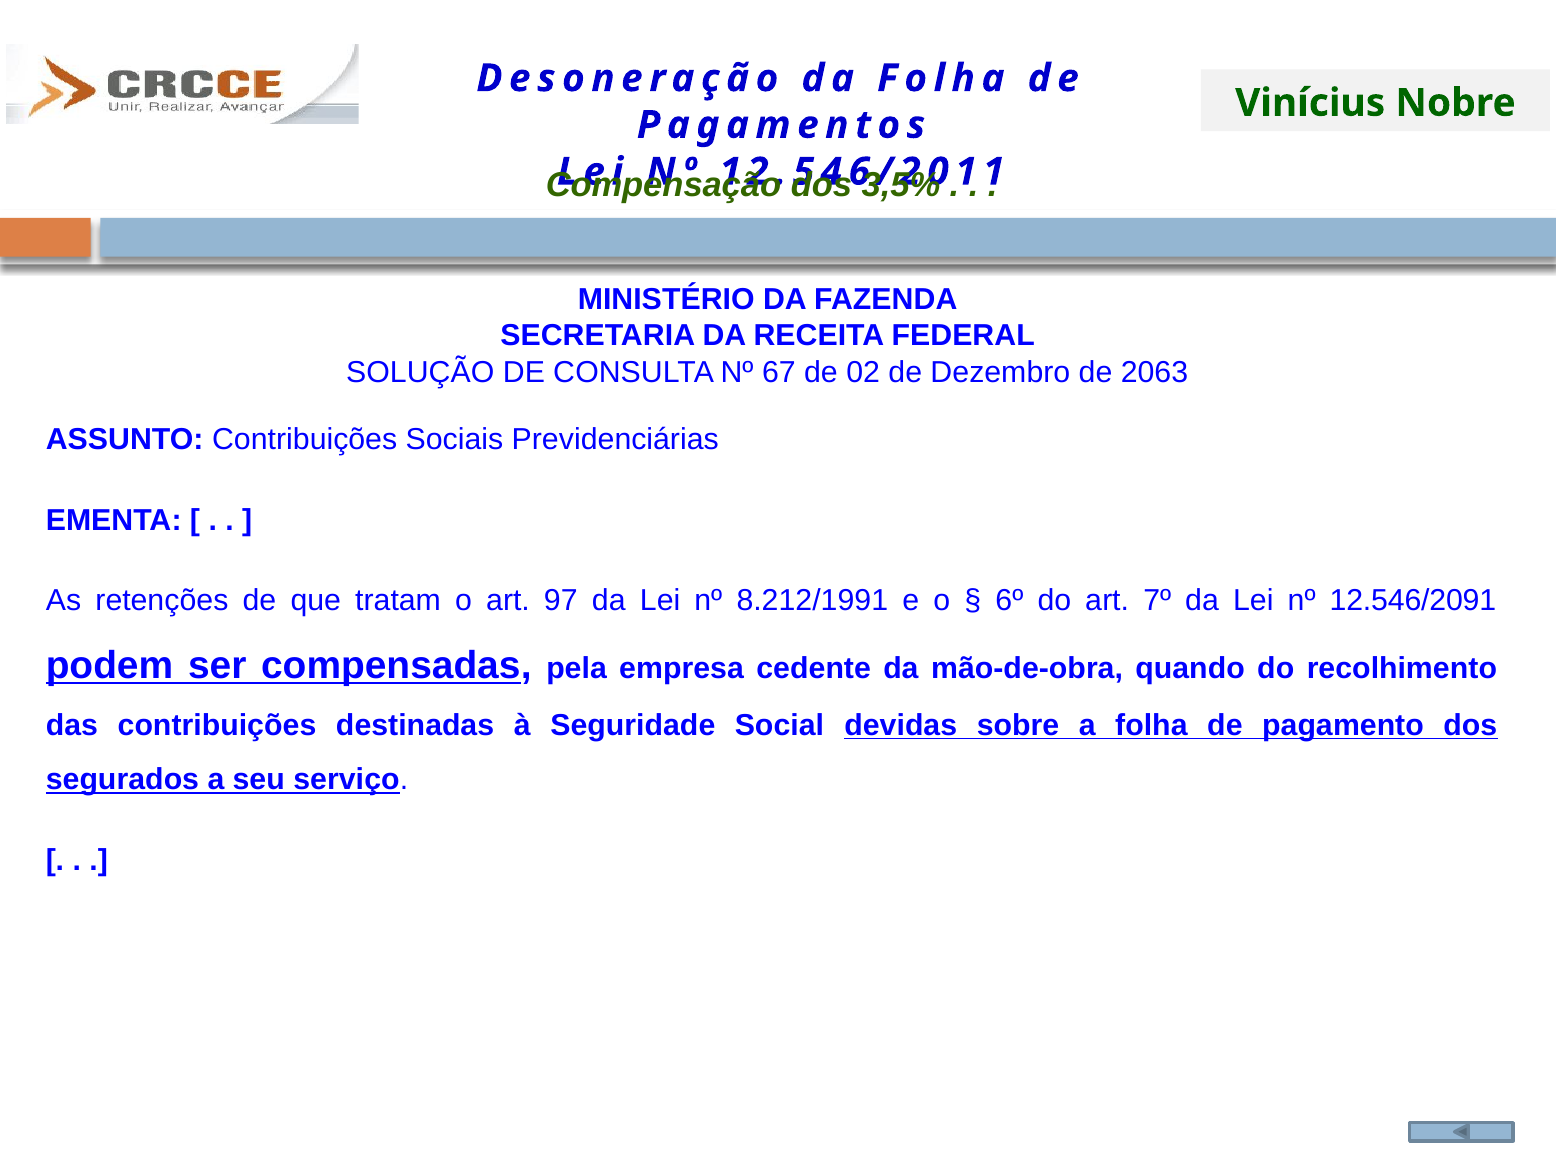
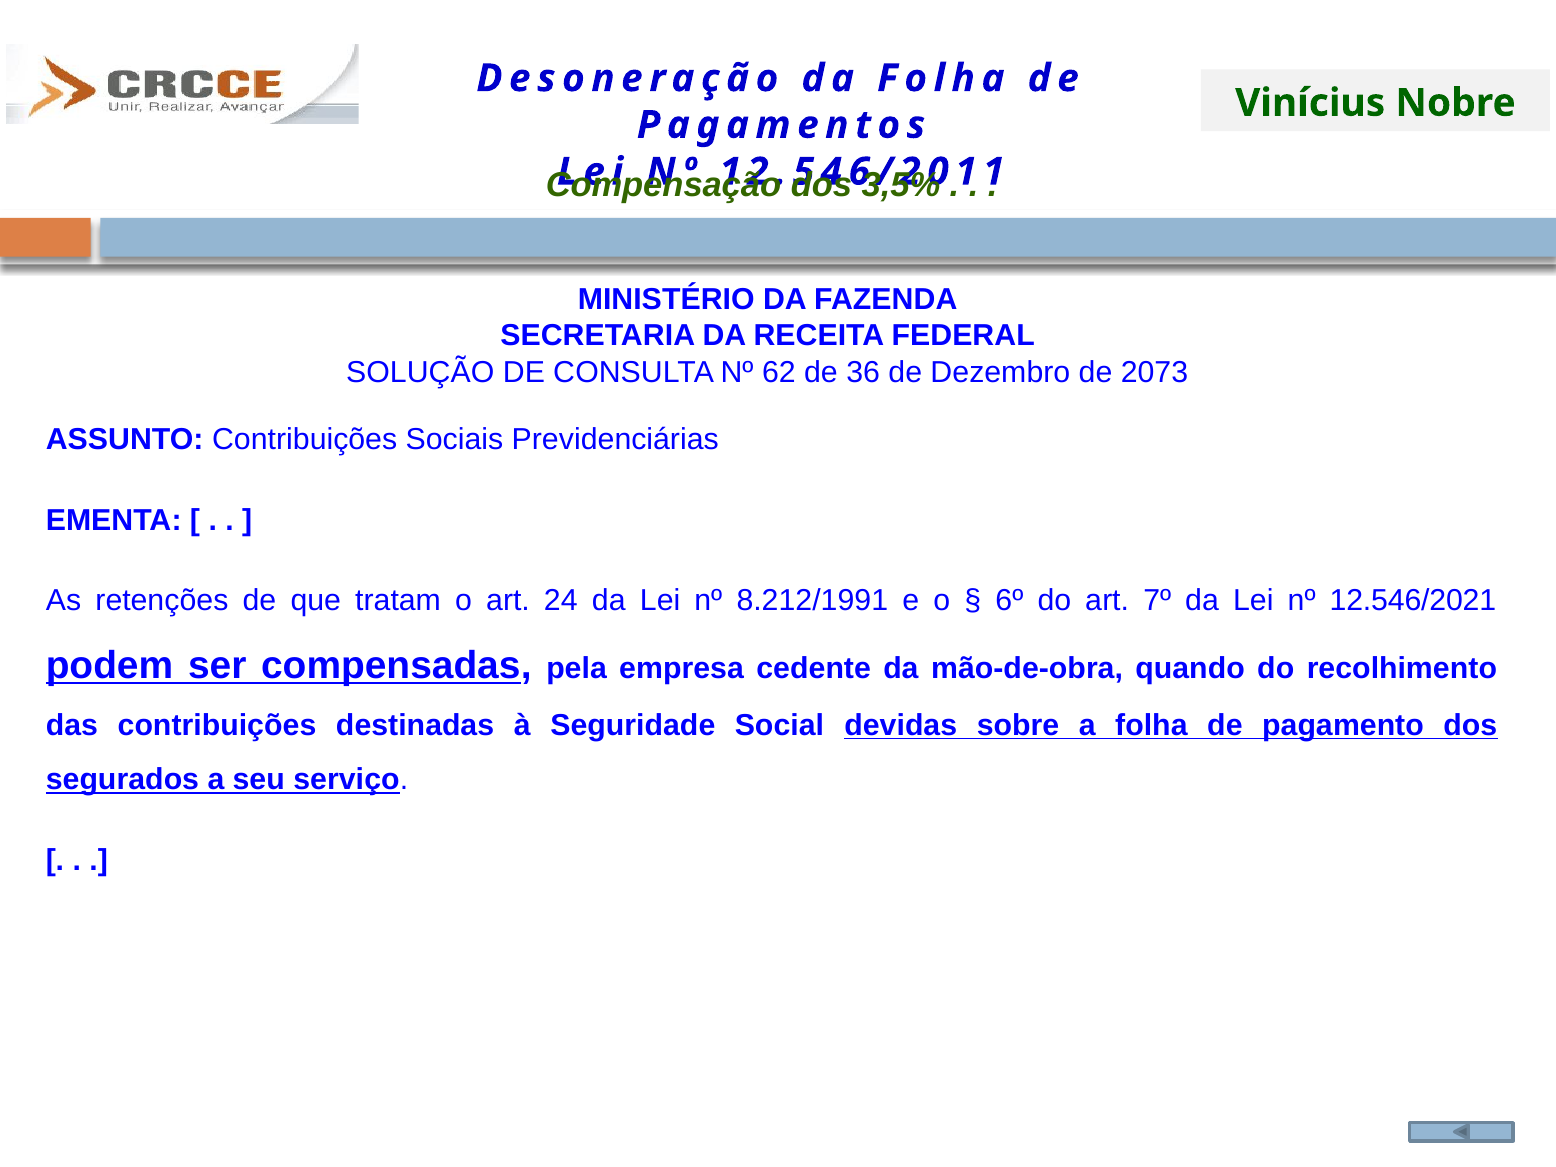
67: 67 -> 62
02: 02 -> 36
2063: 2063 -> 2073
97: 97 -> 24
12.546/2091: 12.546/2091 -> 12.546/2021
